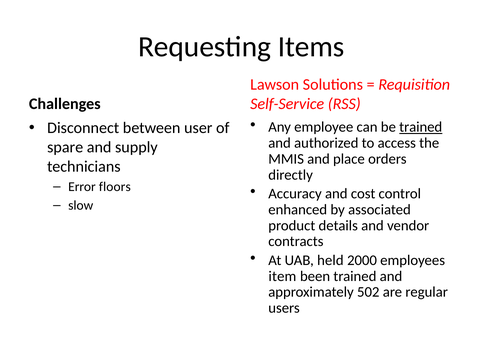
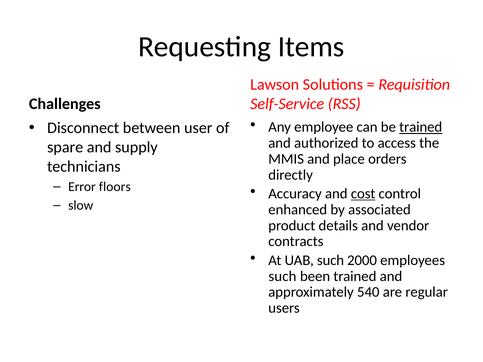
cost underline: none -> present
UAB held: held -> such
item at (282, 276): item -> such
502: 502 -> 540
